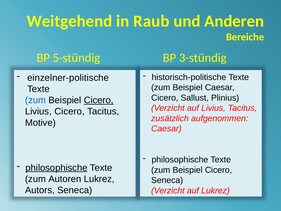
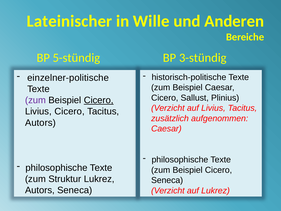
Weitgehend: Weitgehend -> Lateinischer
Raub: Raub -> Wille
zum at (35, 100) colour: blue -> purple
Motive at (40, 123): Motive -> Autors
philosophische at (57, 168) underline: present -> none
Autoren: Autoren -> Struktur
